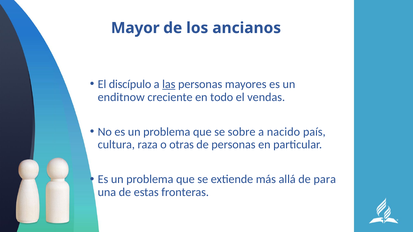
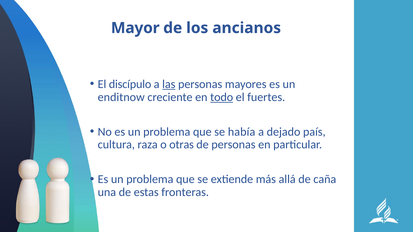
todo underline: none -> present
vendas: vendas -> fuertes
sobre: sobre -> había
nacido: nacido -> dejado
para: para -> caña
